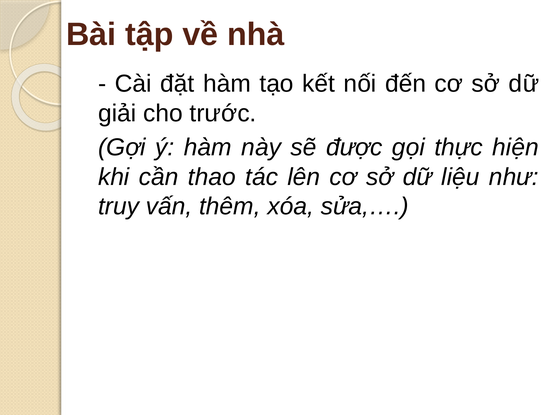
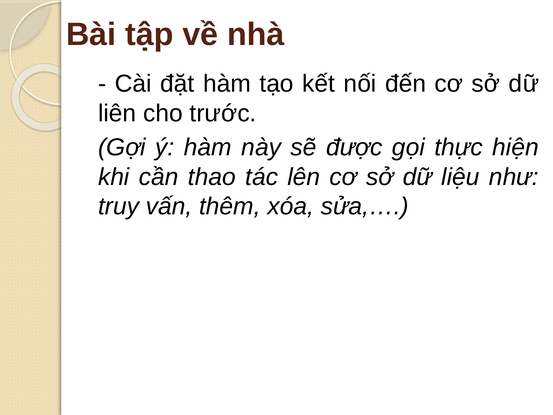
giải: giải -> liên
